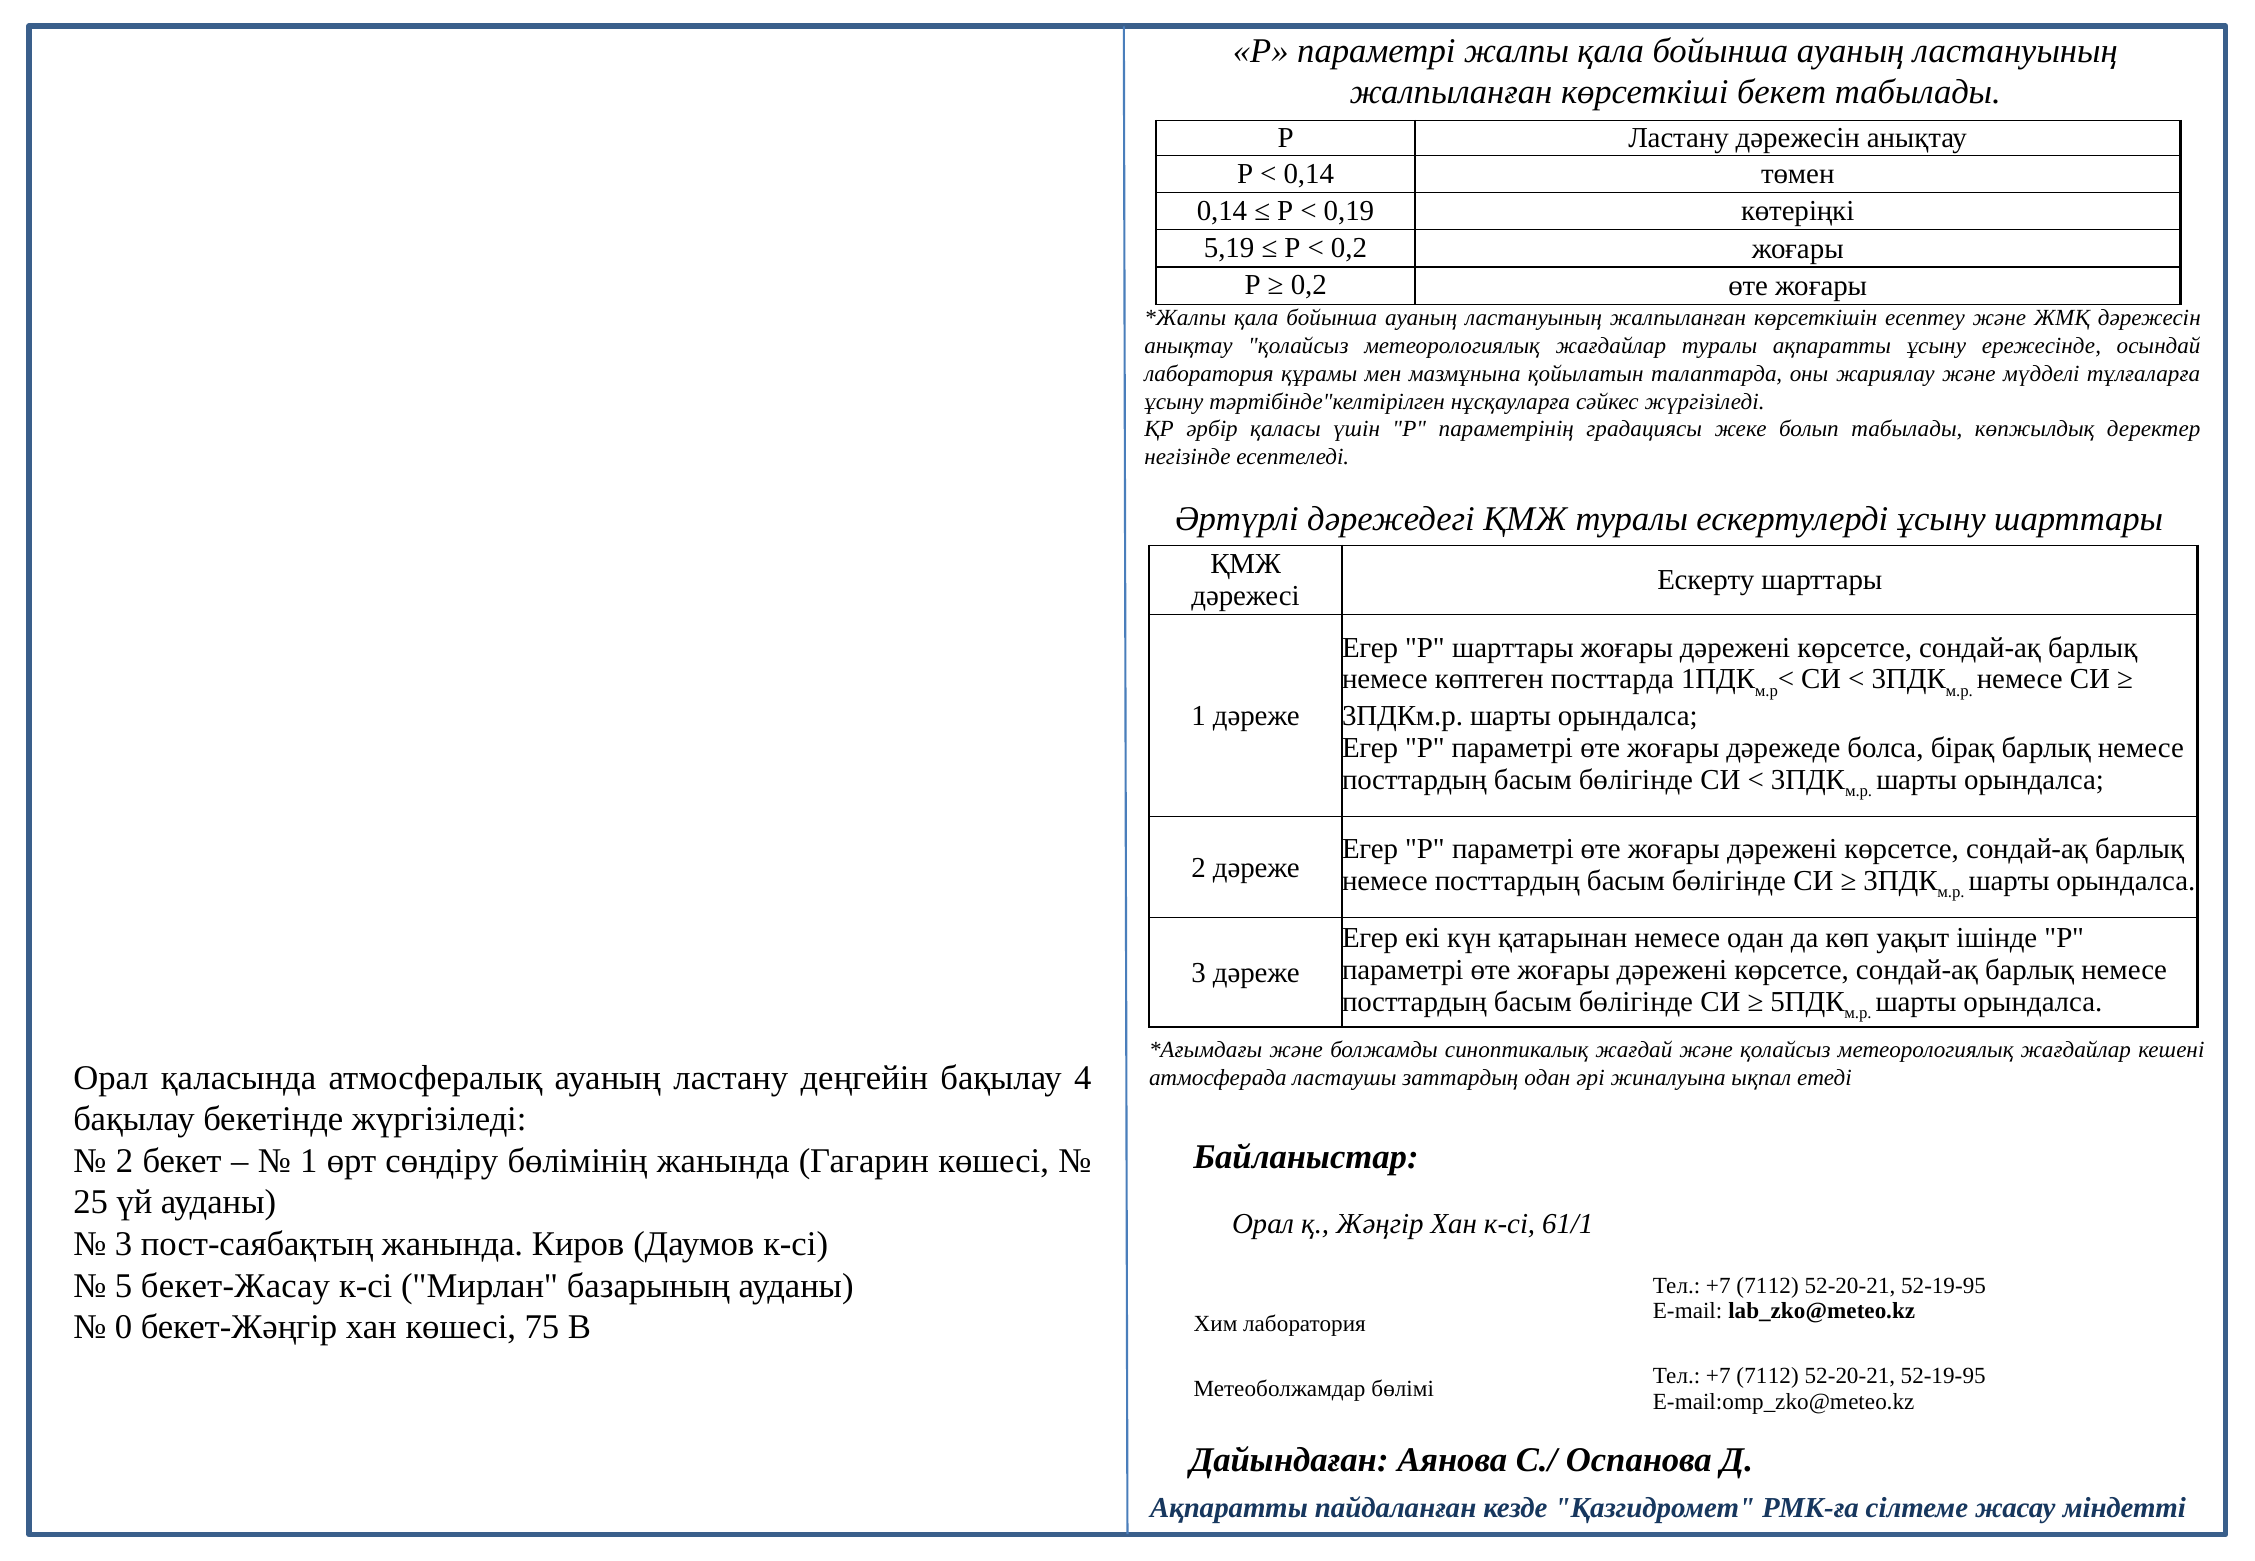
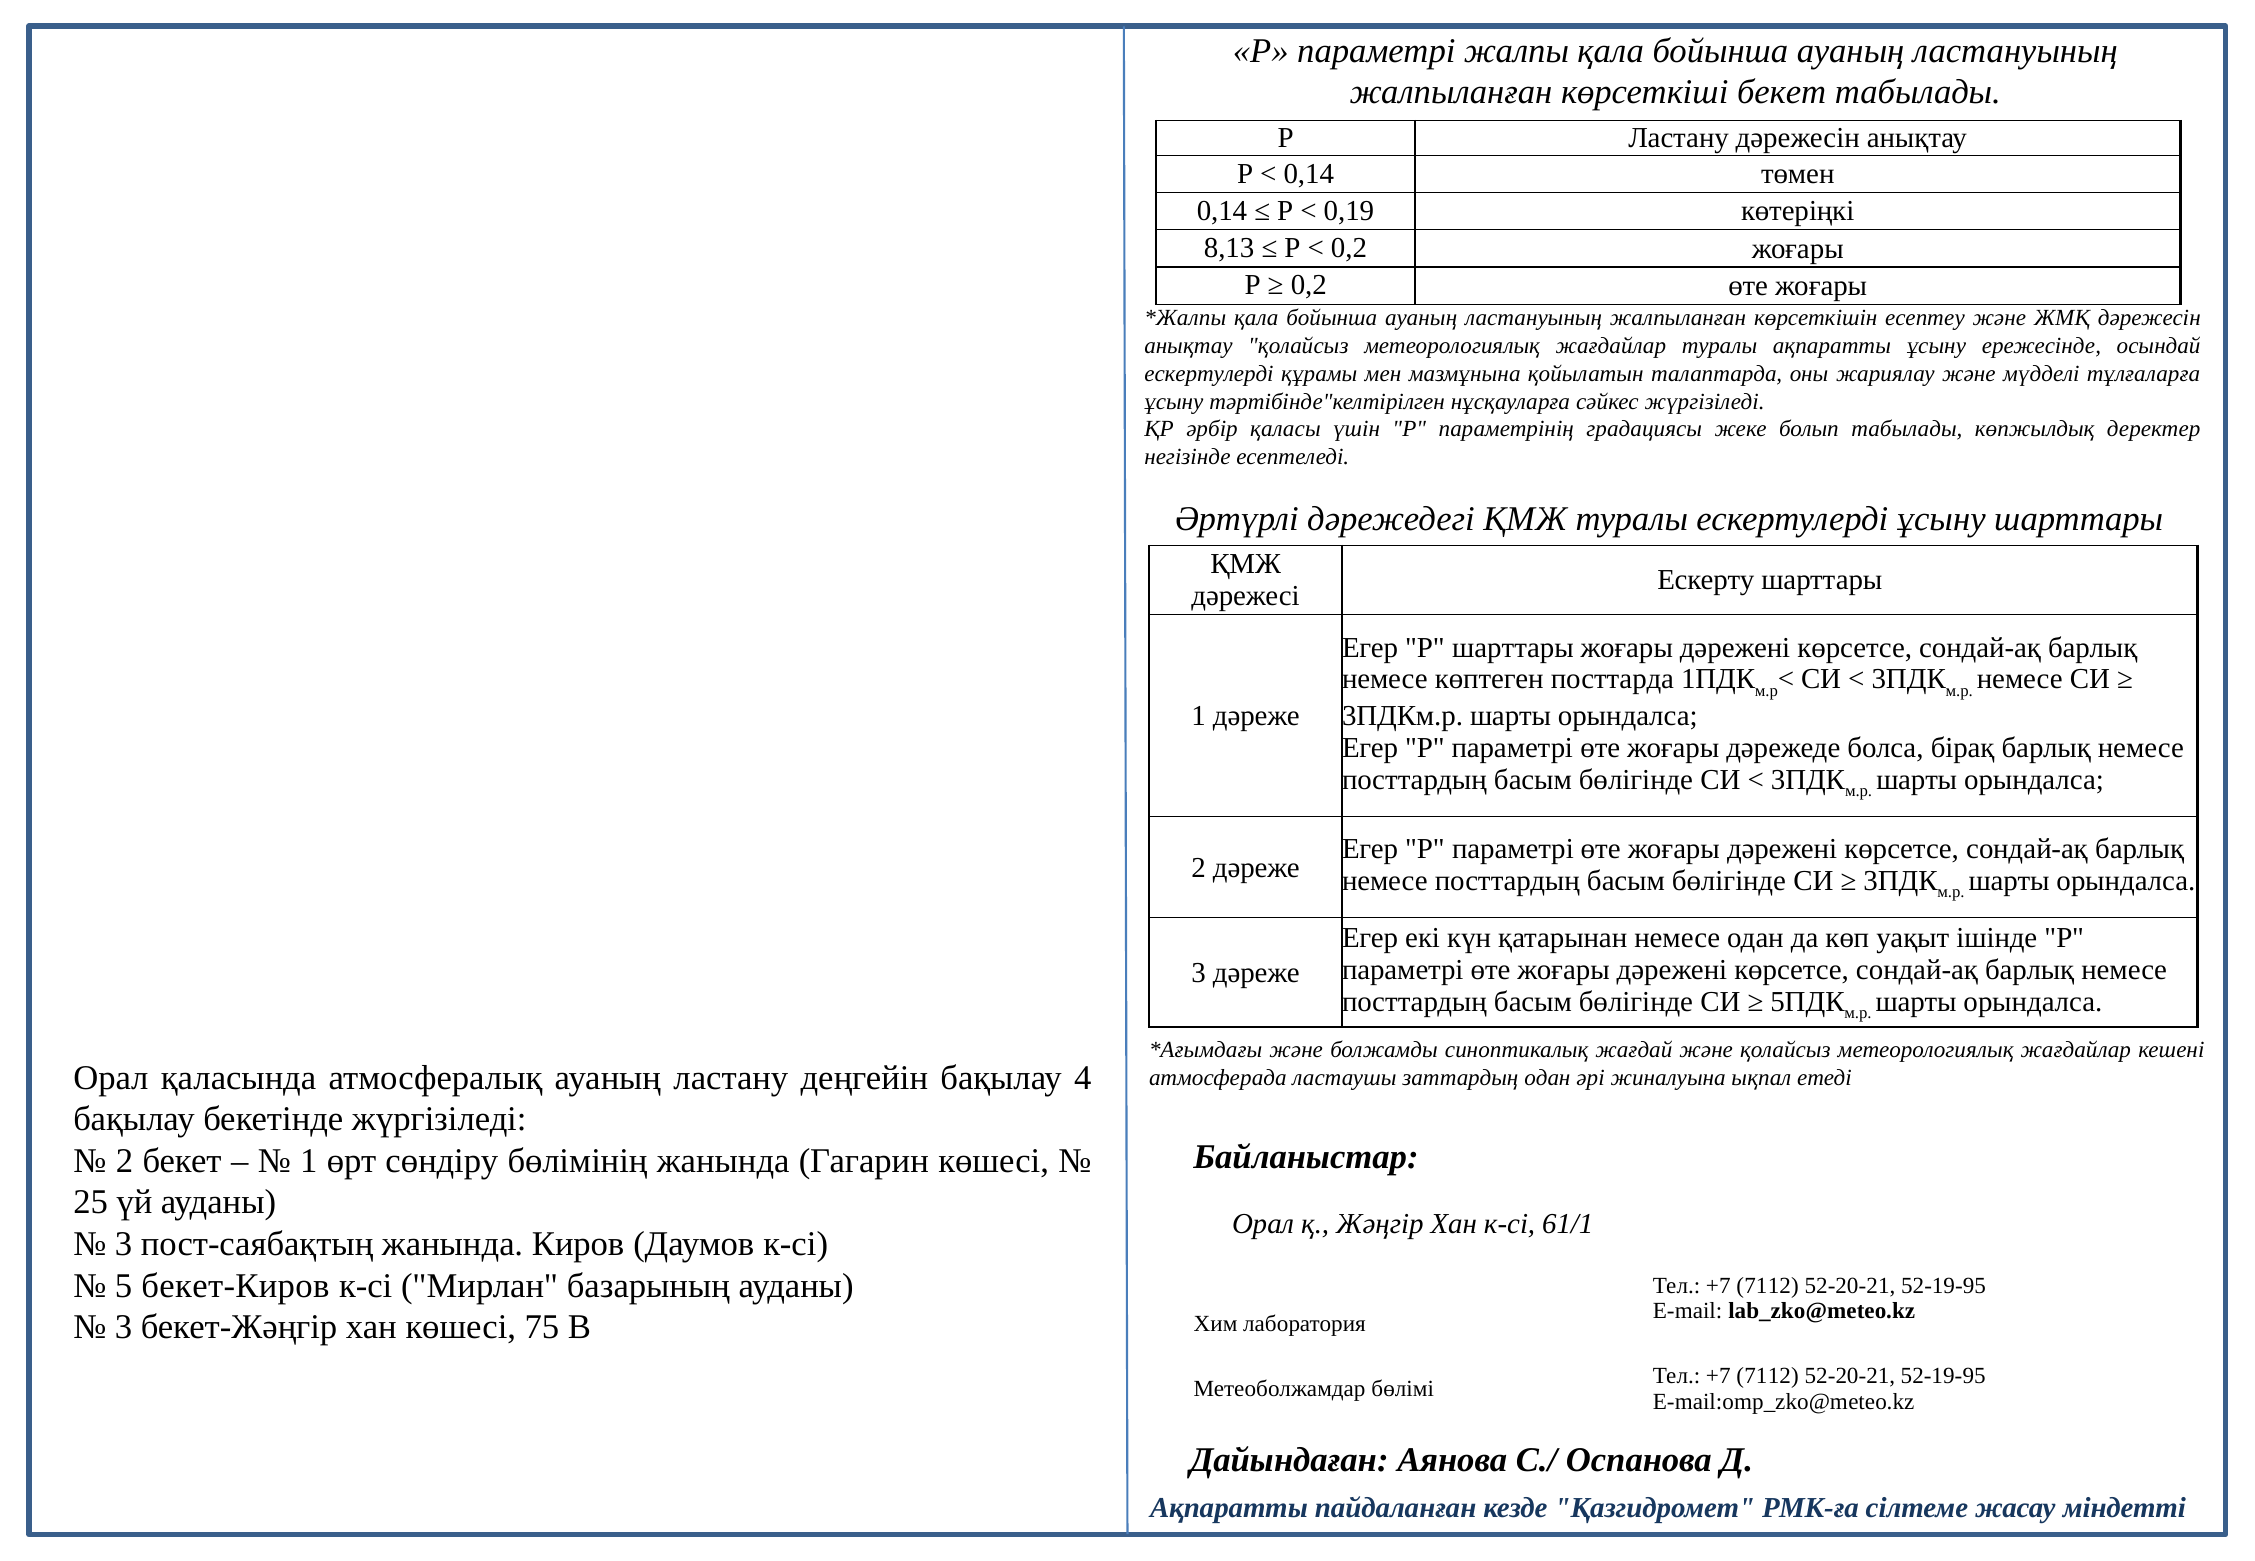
5,19: 5,19 -> 8,13
лаборатория at (1209, 374): лаборатория -> ескертулерді
бекет-Жасау: бекет-Жасау -> бекет-Киров
0 at (124, 1327): 0 -> 3
